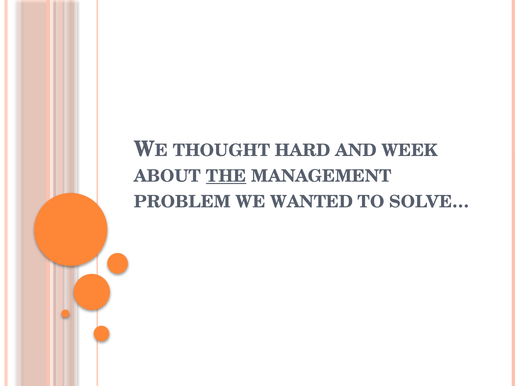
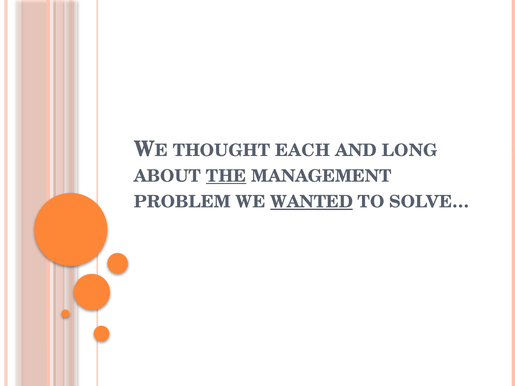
HARD: HARD -> EACH
WEEK: WEEK -> LONG
WANTED underline: none -> present
